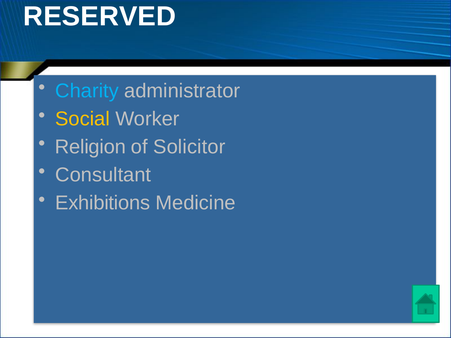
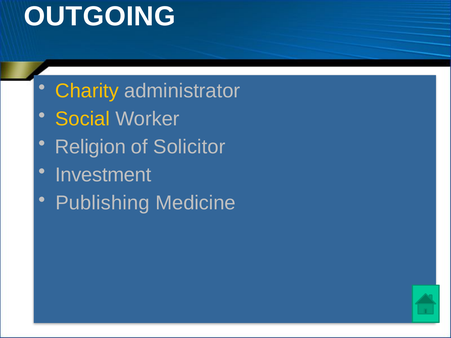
RESERVED: RESERVED -> OUTGOING
Charity colour: light blue -> yellow
Consultant: Consultant -> Investment
Exhibitions: Exhibitions -> Publishing
